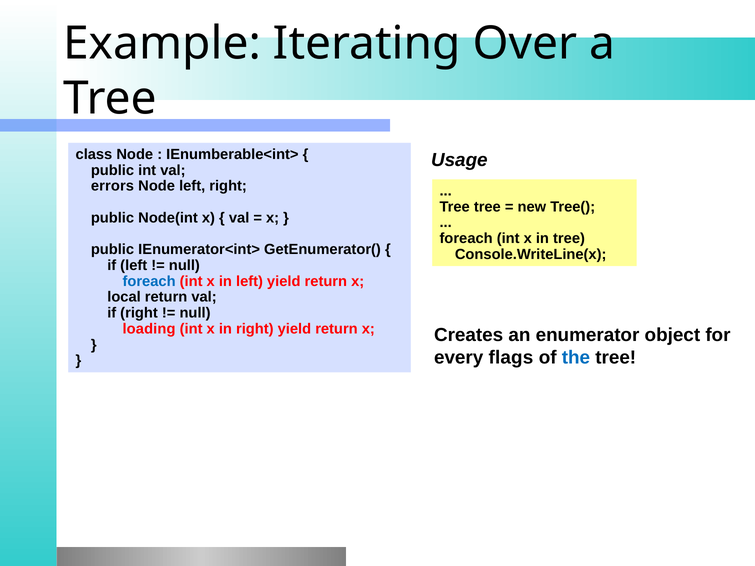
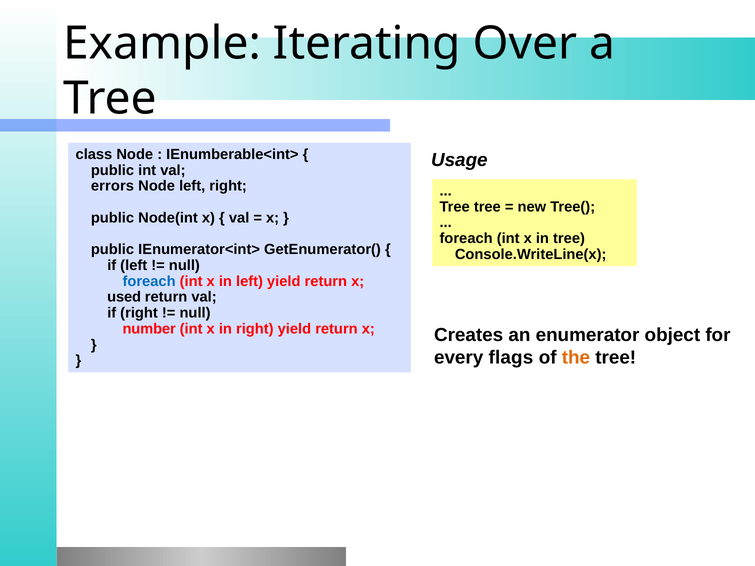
local: local -> used
loading: loading -> number
the colour: blue -> orange
